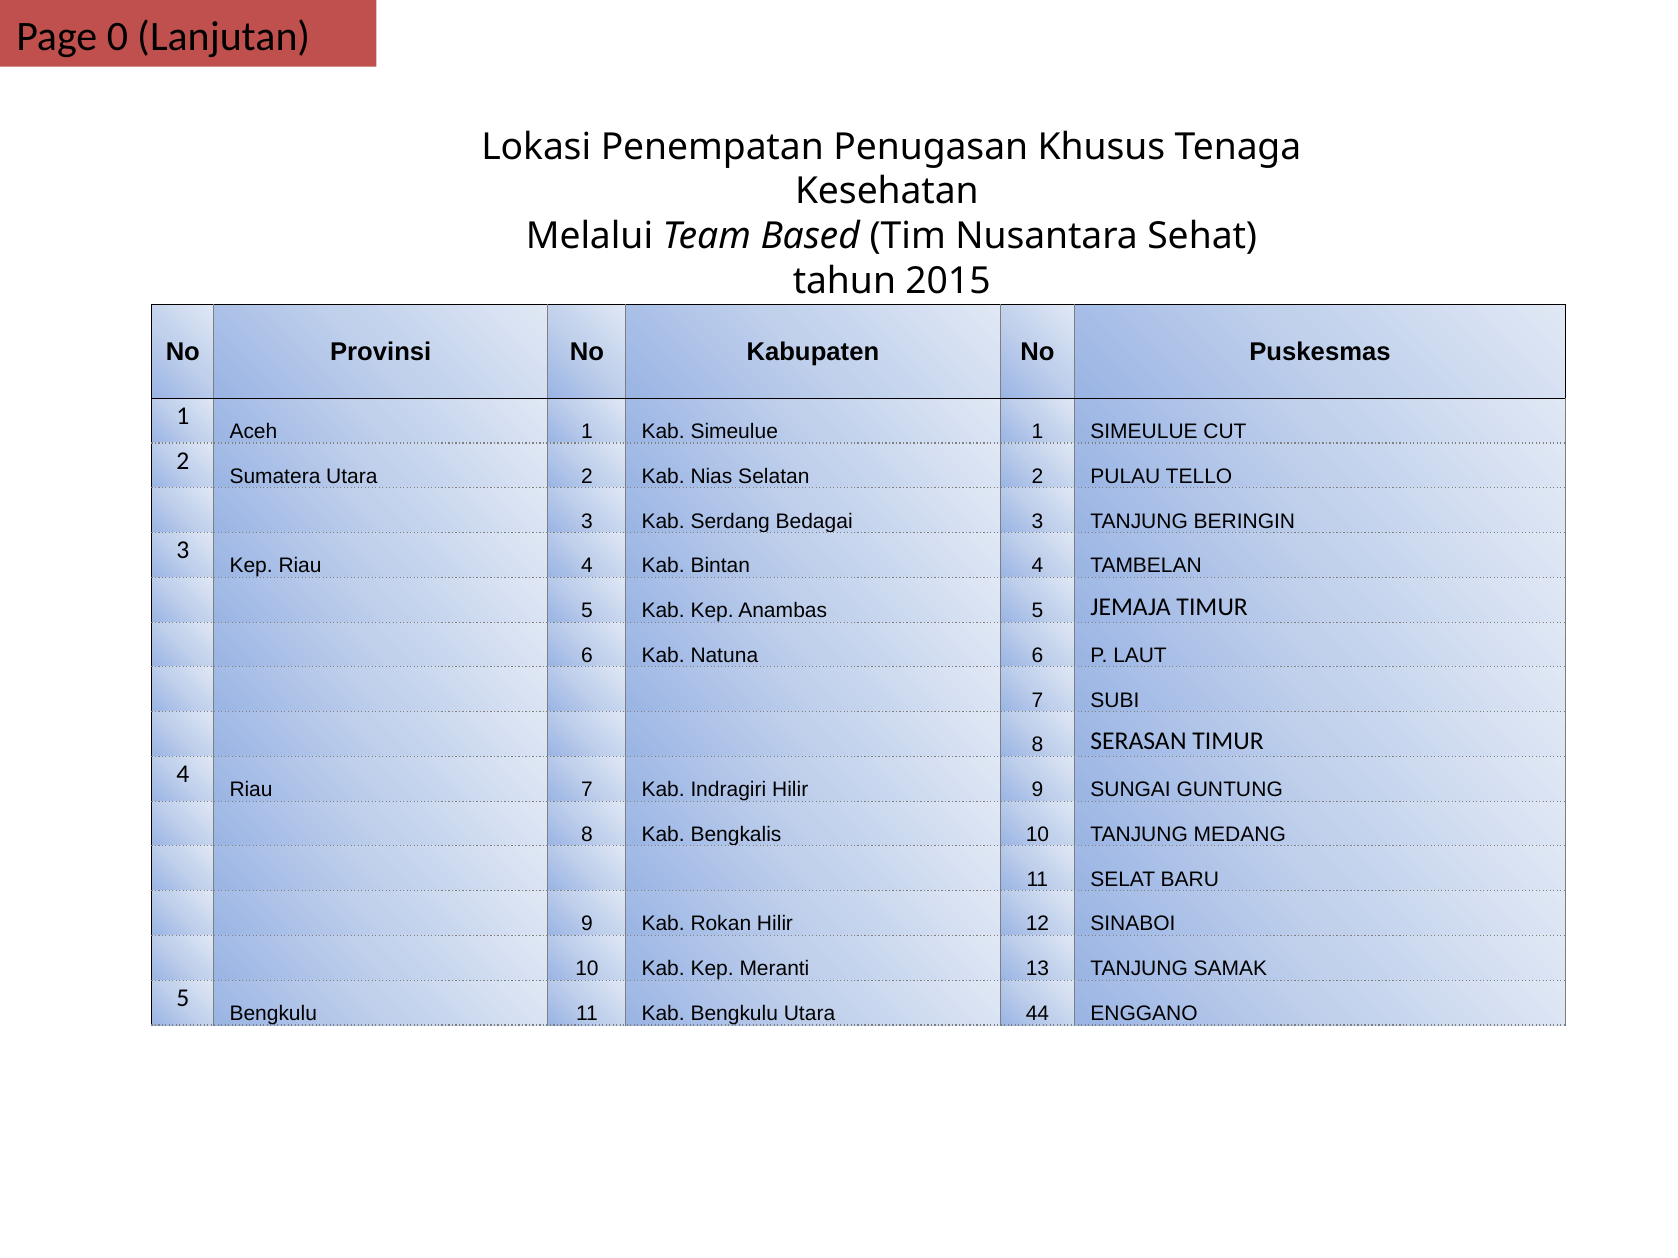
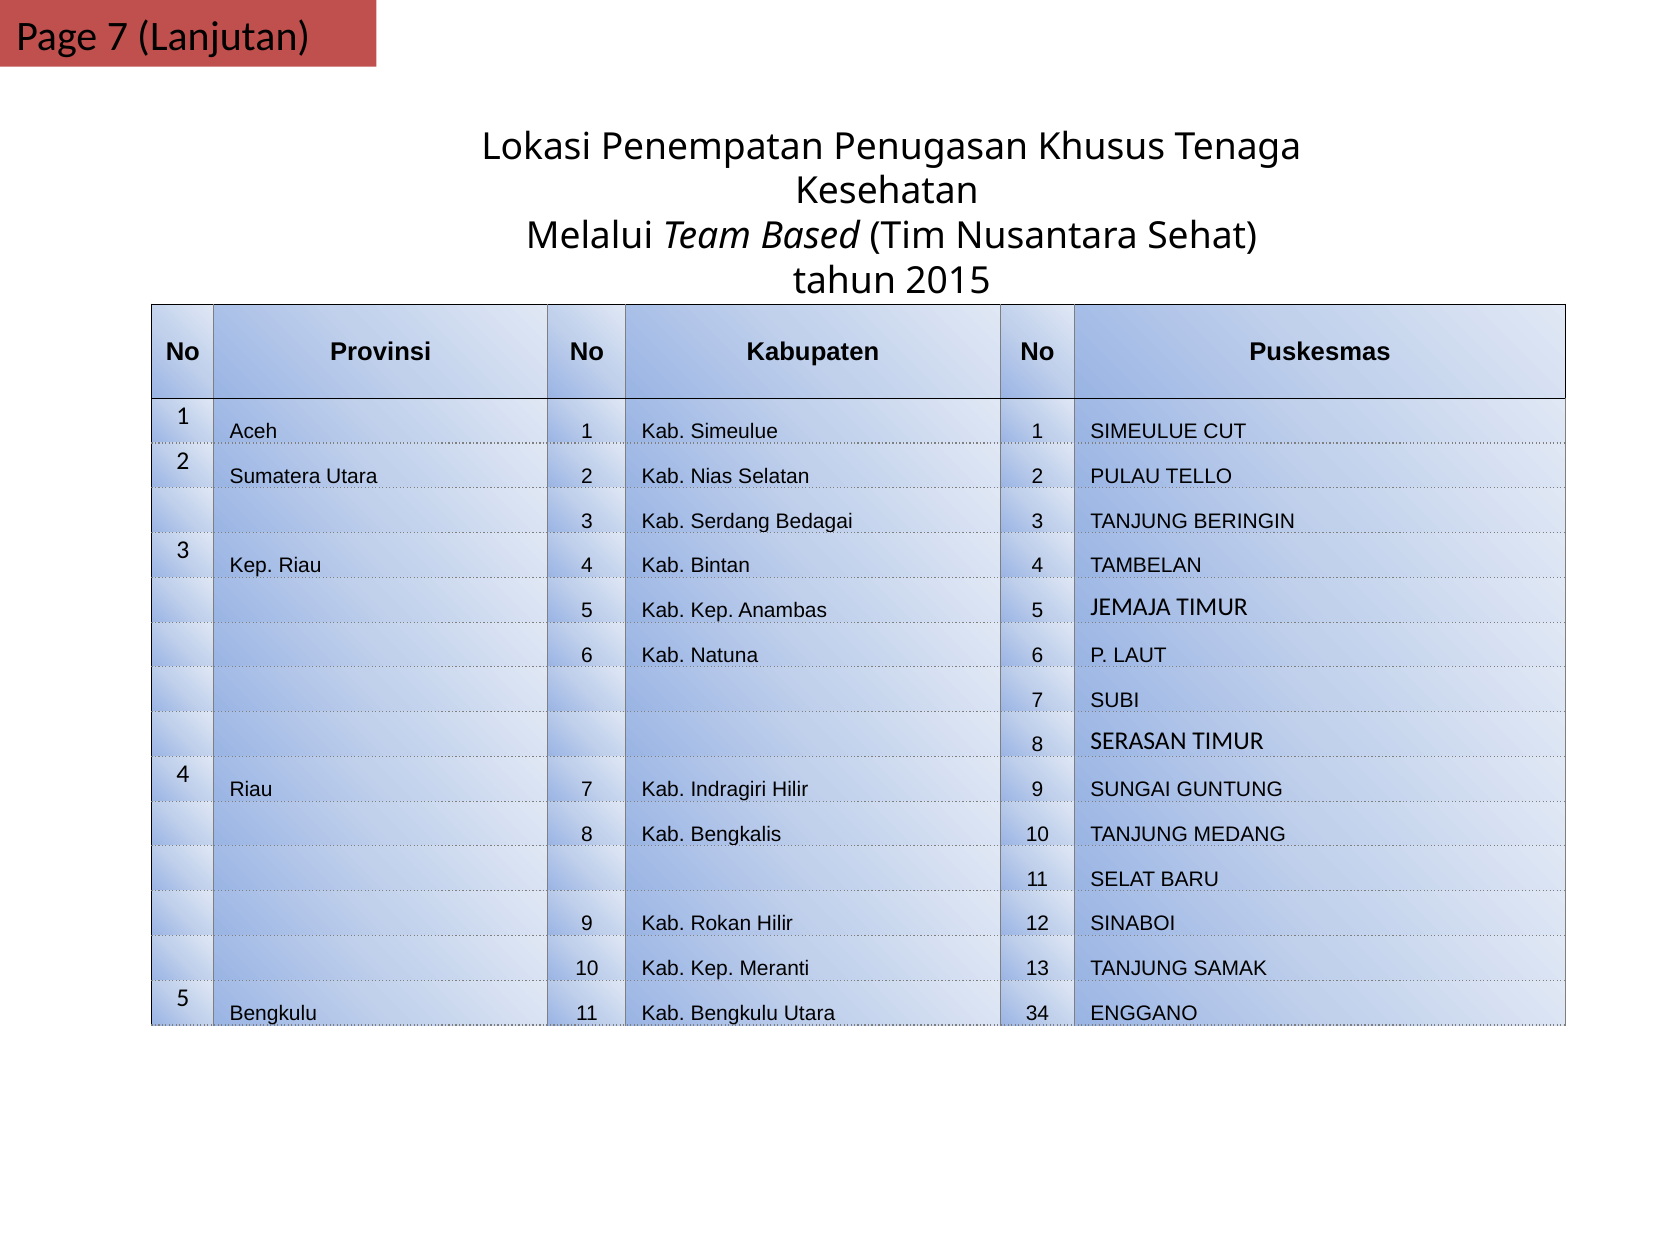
Page 0: 0 -> 7
44: 44 -> 34
